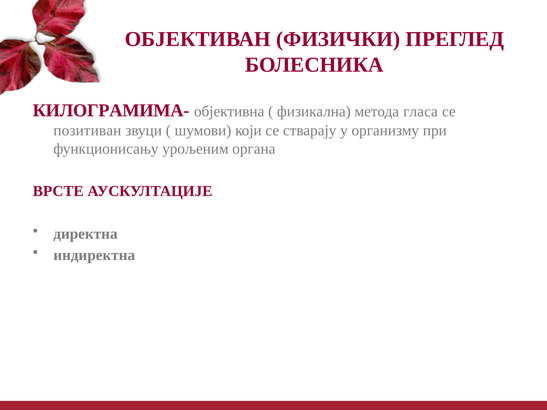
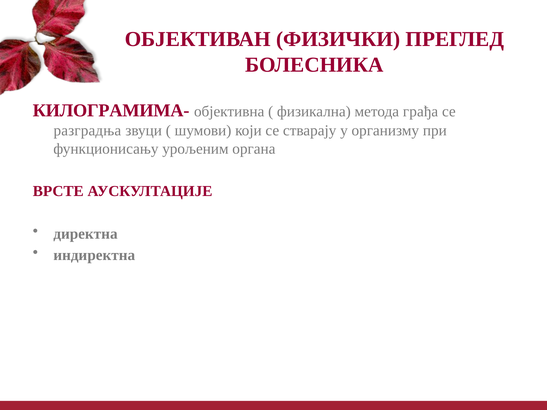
гласа: гласа -> грађа
позитиван: позитиван -> разградња
